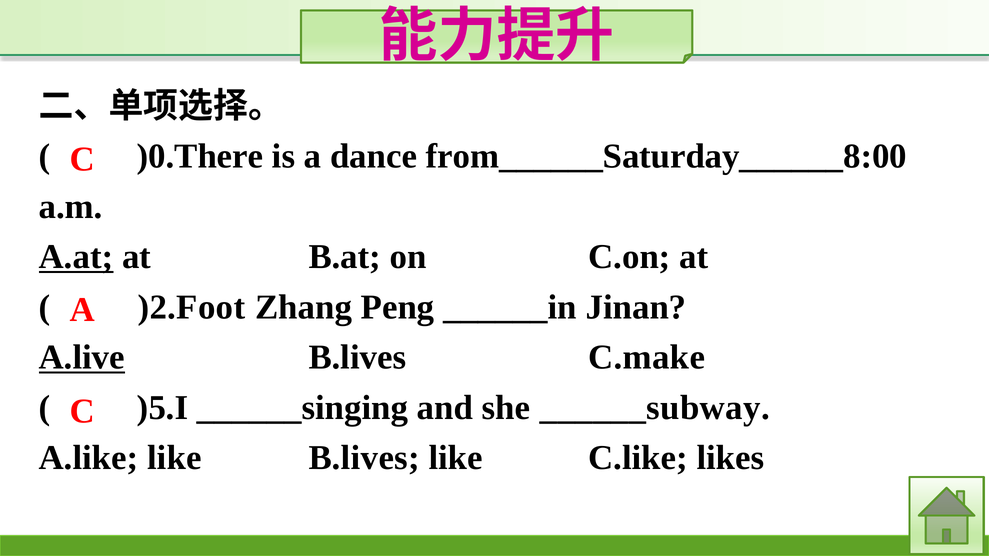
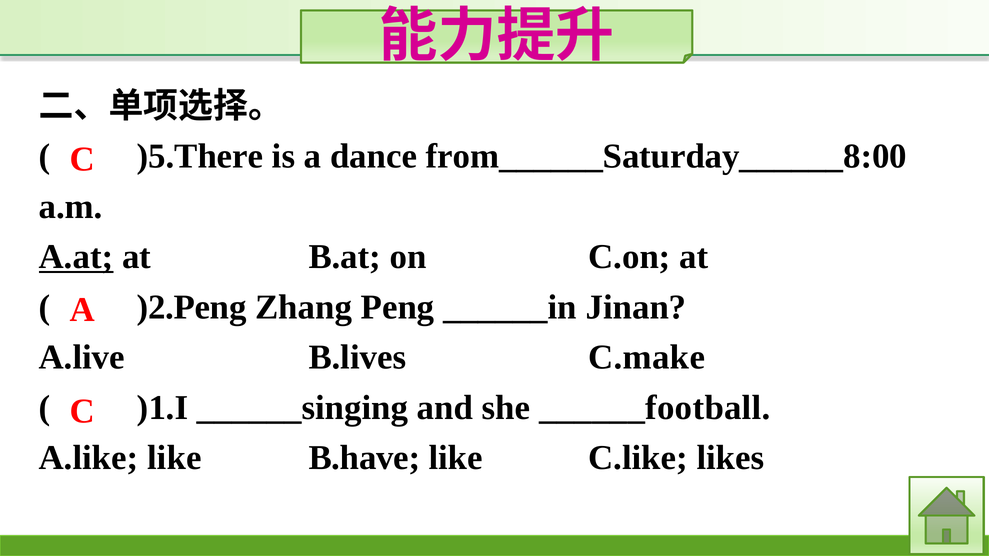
)0.There: )0.There -> )5.There
)2.Foot: )2.Foot -> )2.Peng
A.live underline: present -> none
)5.I: )5.I -> )1.I
______subway: ______subway -> ______football
like B.lives: B.lives -> B.have
